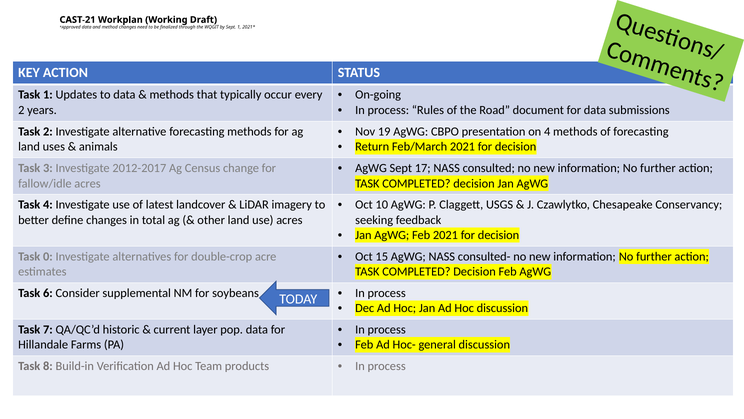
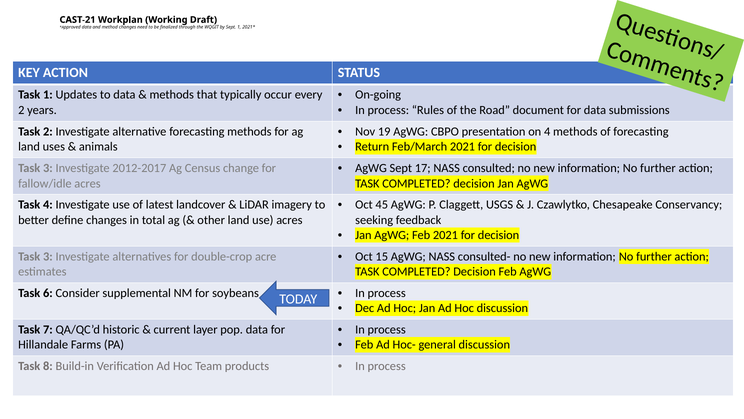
10: 10 -> 45
0 at (48, 256): 0 -> 3
